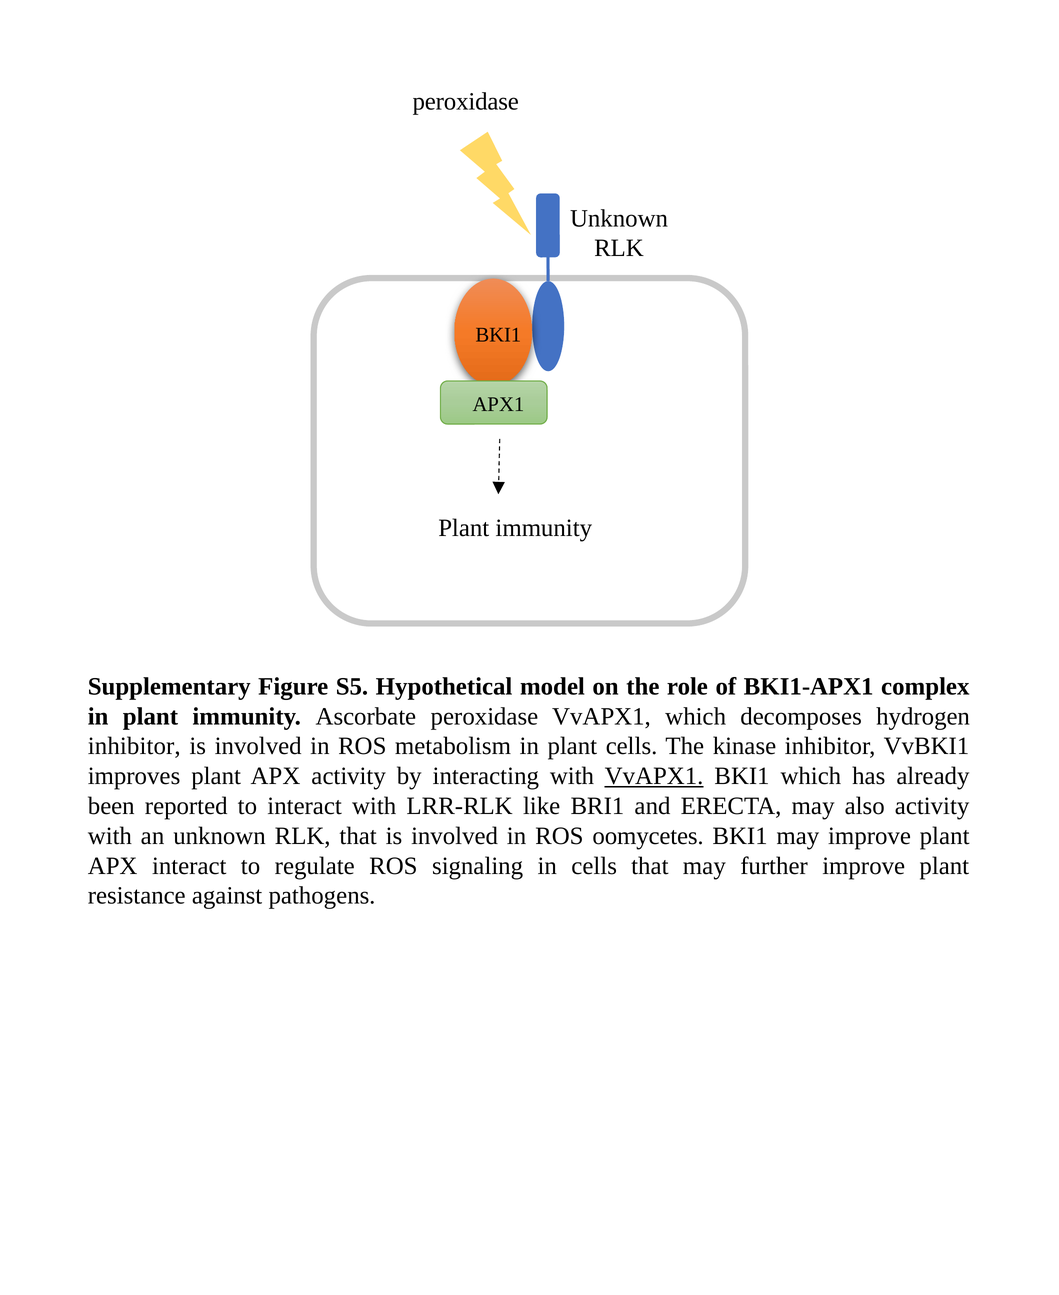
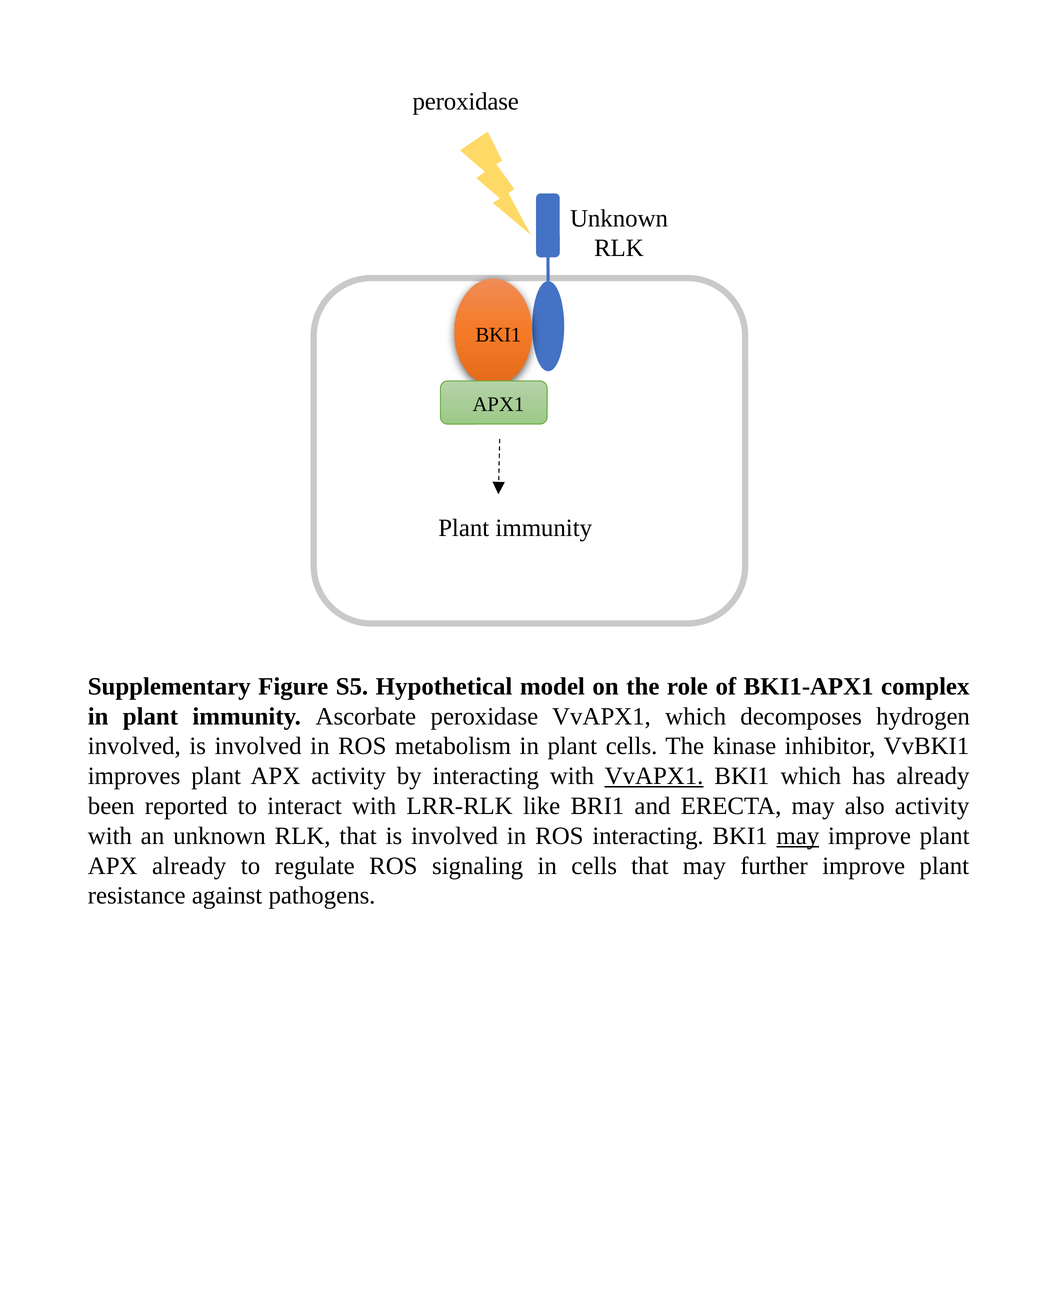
inhibitor at (134, 746): inhibitor -> involved
ROS oomycetes: oomycetes -> interacting
may at (798, 836) underline: none -> present
APX interact: interact -> already
